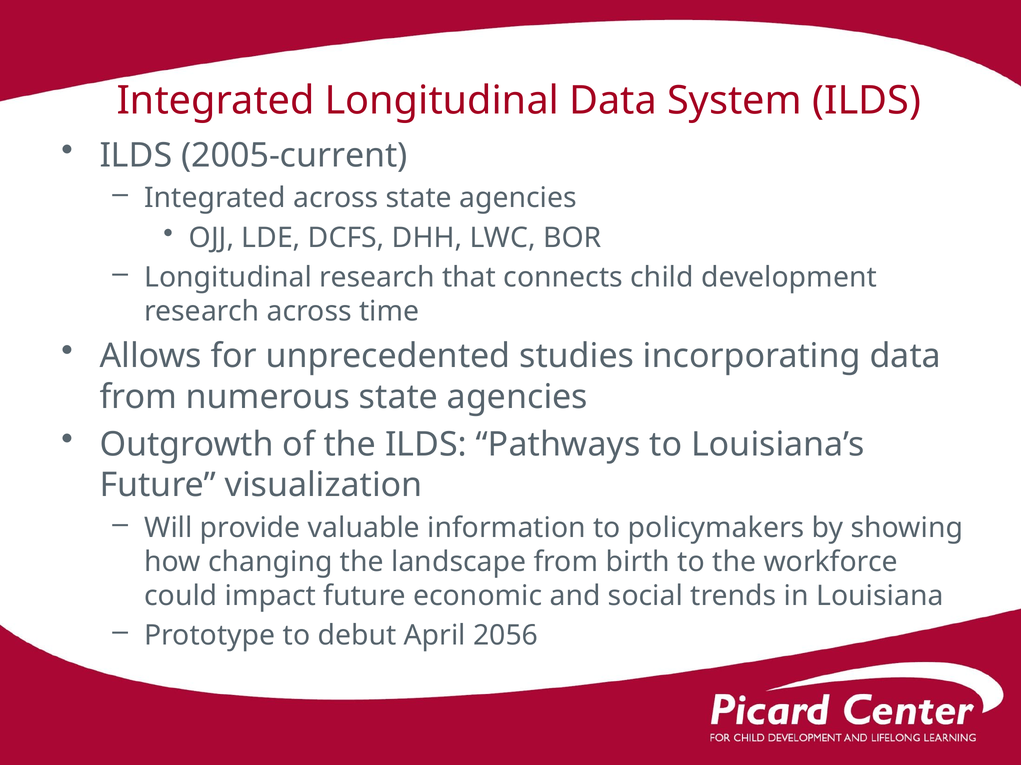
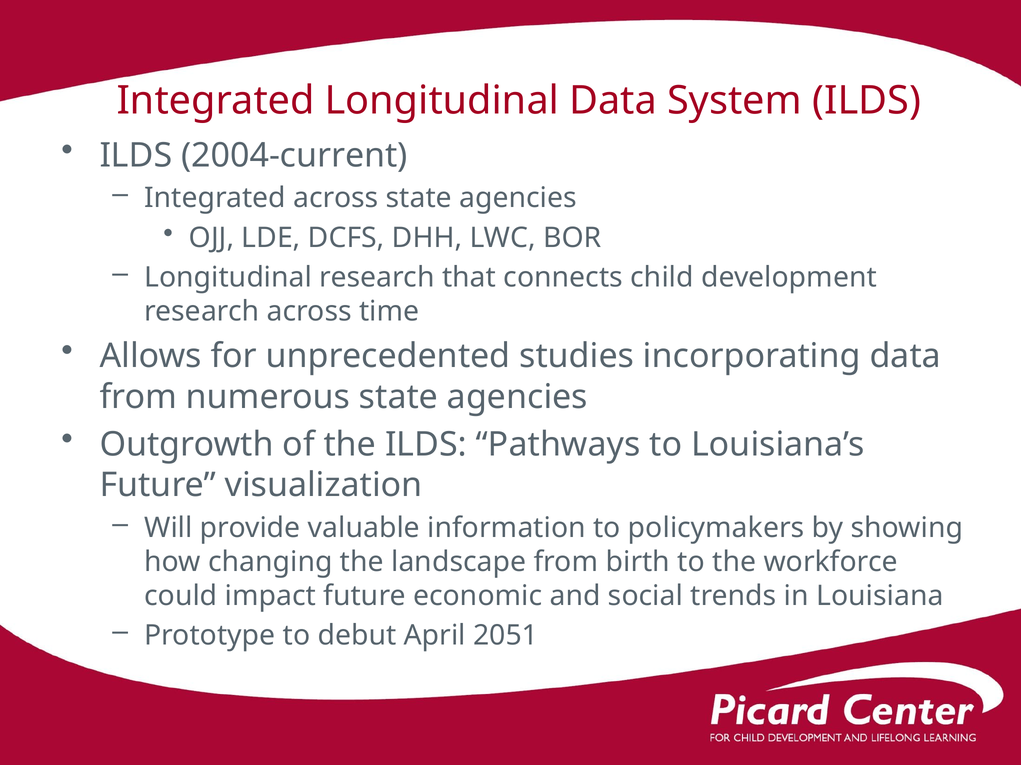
2005-current: 2005-current -> 2004-current
2056: 2056 -> 2051
